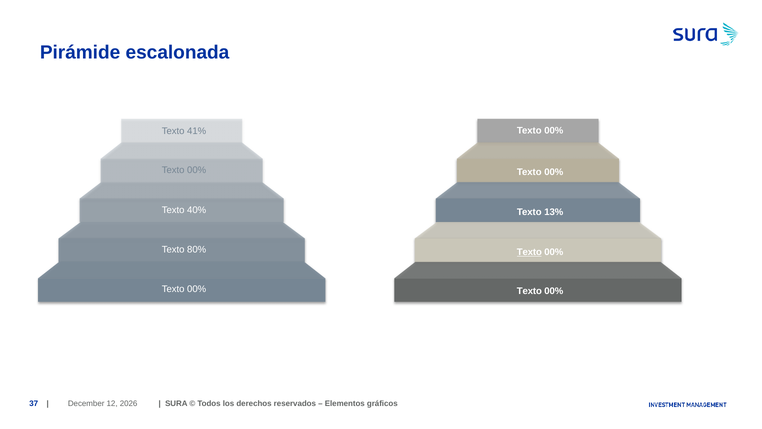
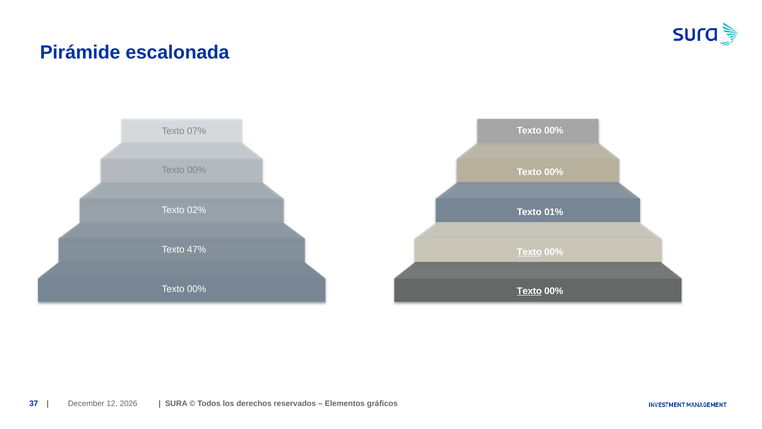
41%: 41% -> 07%
40%: 40% -> 02%
13%: 13% -> 01%
80%: 80% -> 47%
Texto at (529, 291) underline: none -> present
